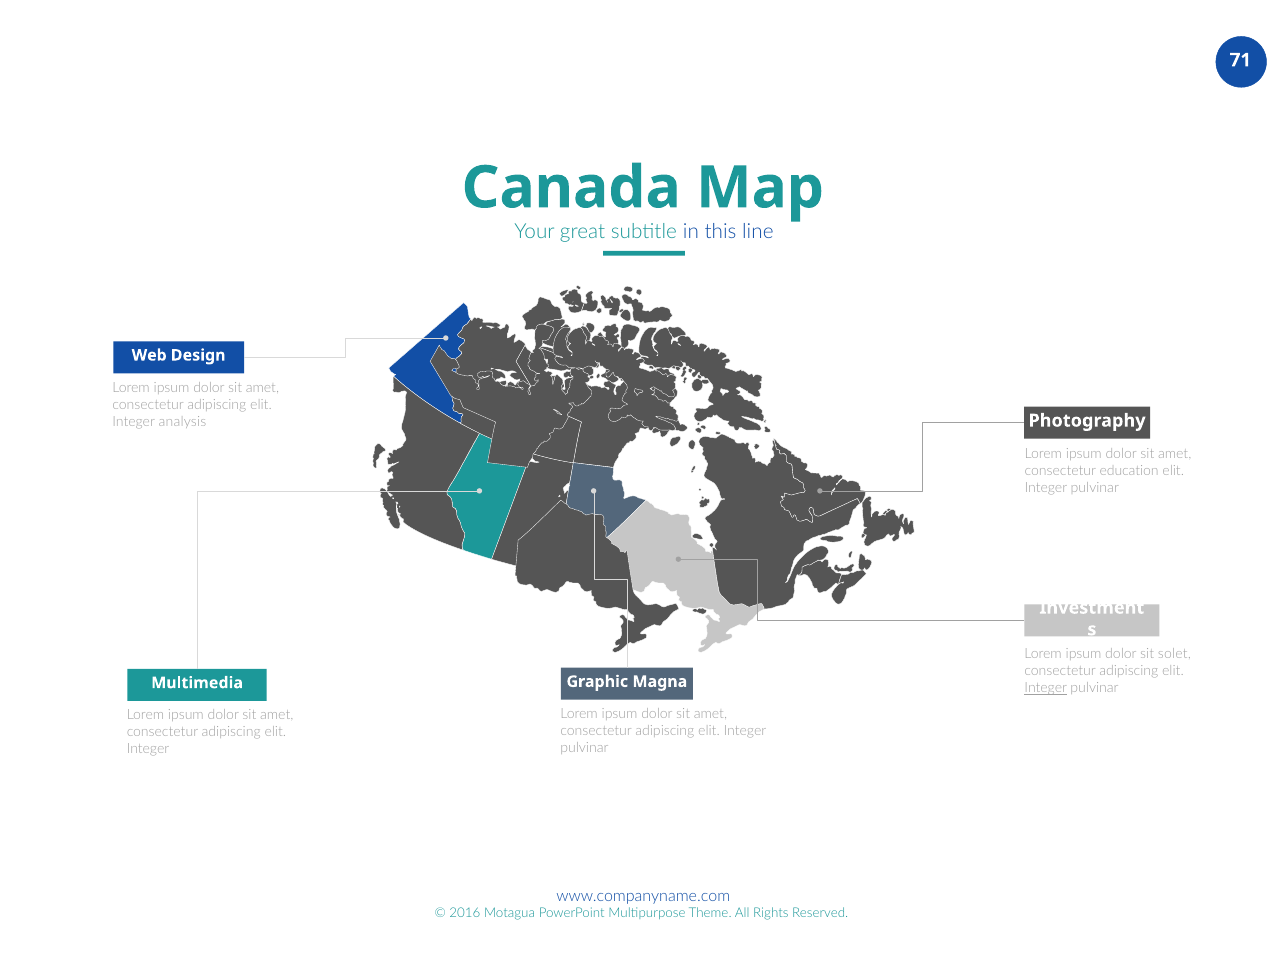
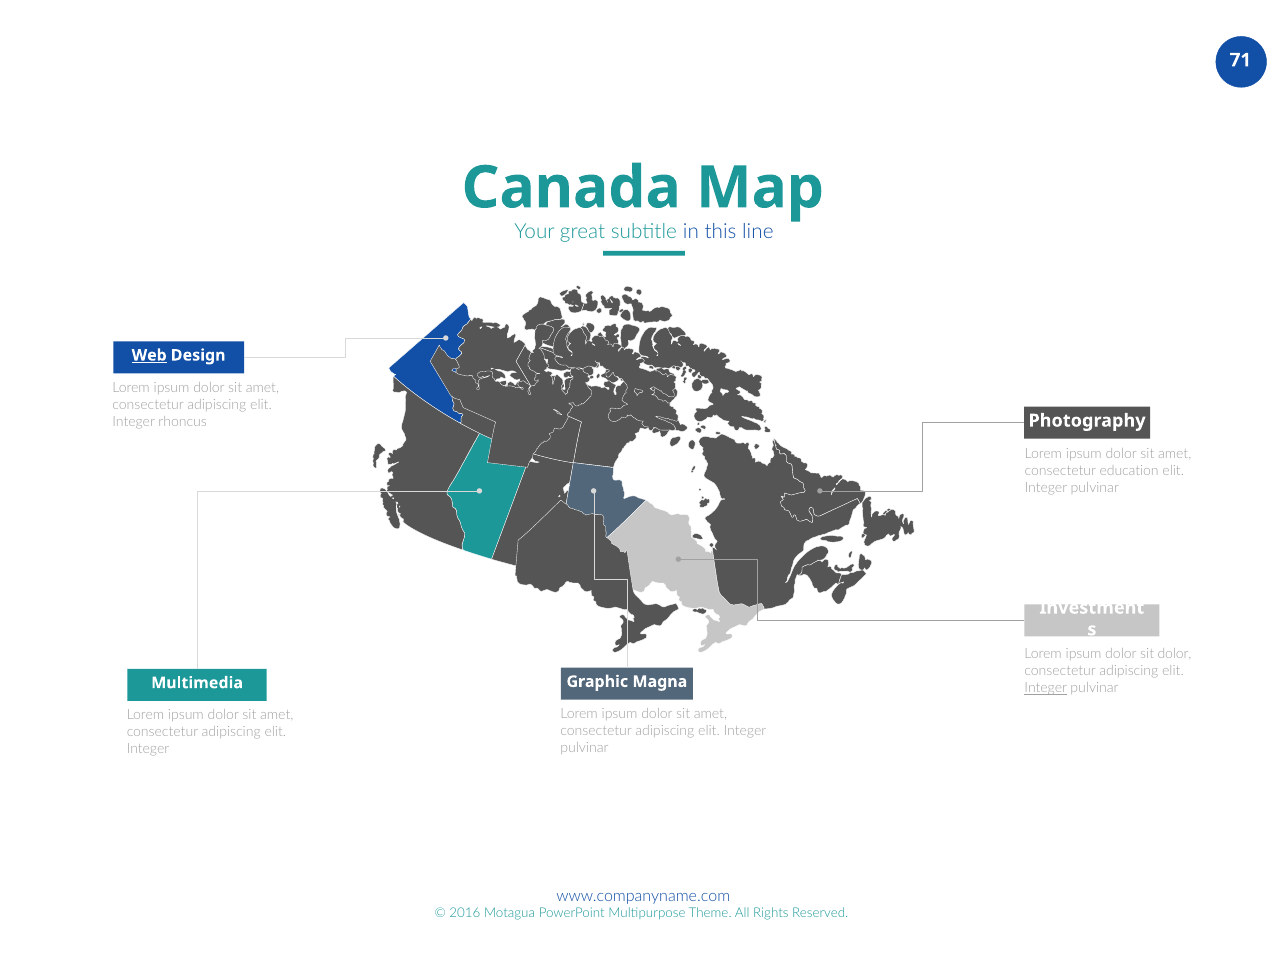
Web underline: none -> present
analysis: analysis -> rhoncus
sit solet: solet -> dolor
